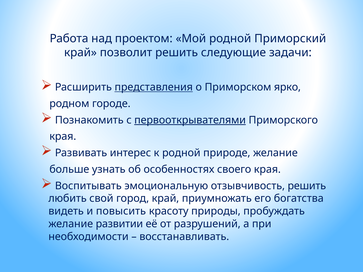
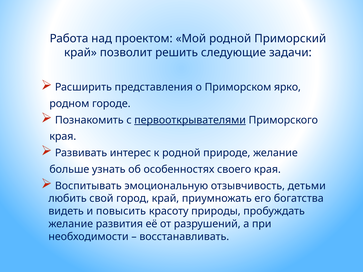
представления underline: present -> none
отзывчивость решить: решить -> детьми
развитии: развитии -> развития
